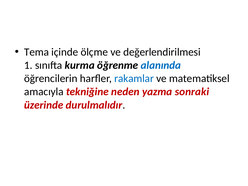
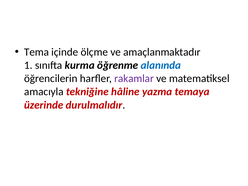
değerlendirilmesi: değerlendirilmesi -> amaçlanmaktadır
rakamlar colour: blue -> purple
neden: neden -> hâline
sonraki: sonraki -> temaya
